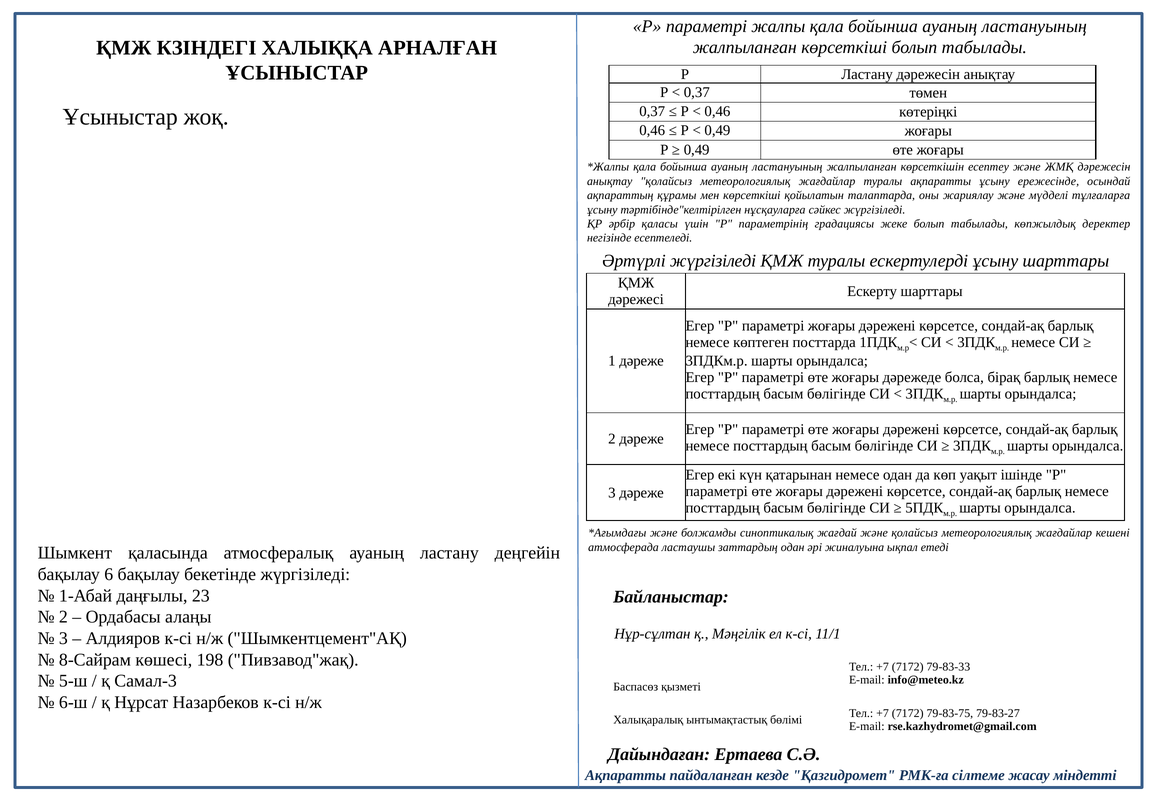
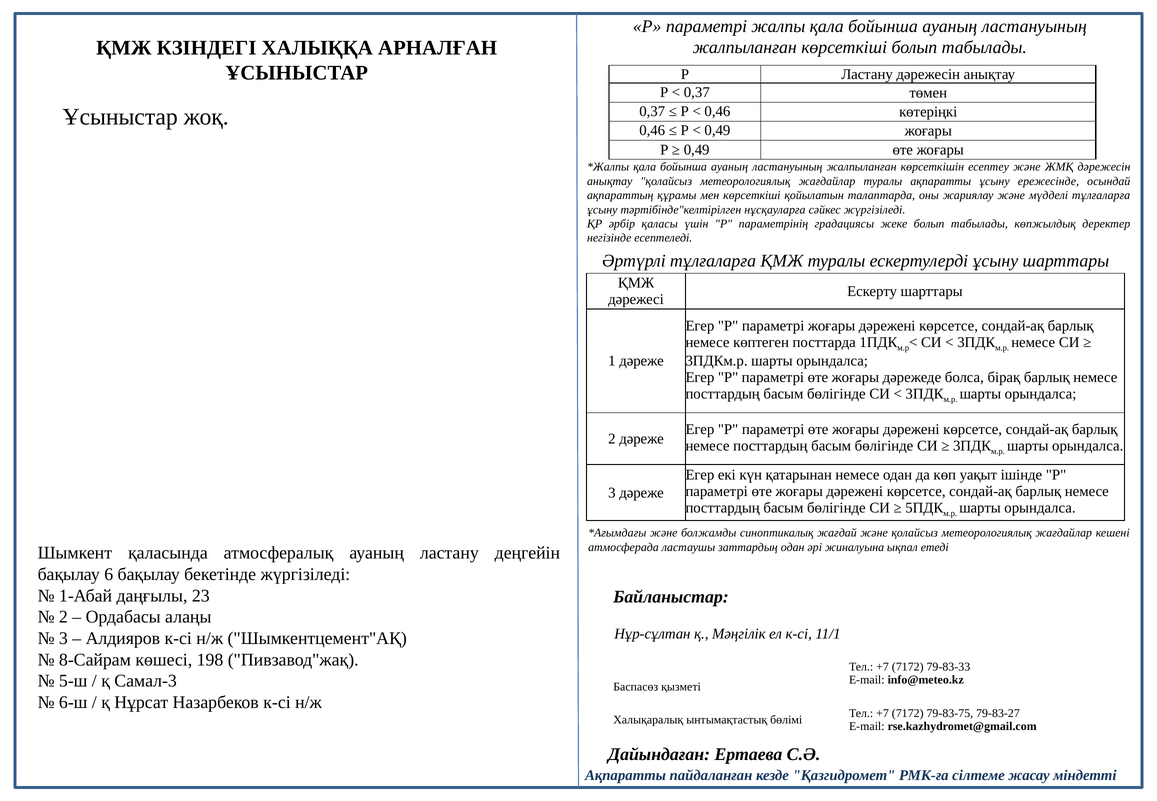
Әртүрлі жүргізіледі: жүргізіледі -> тұлғаларға
